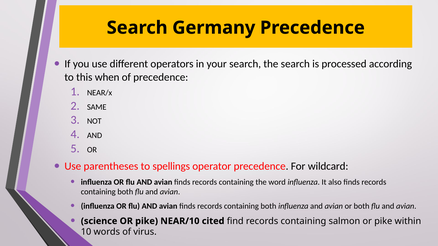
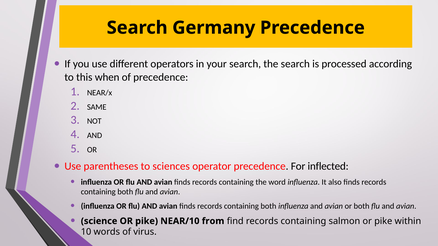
spellings: spellings -> sciences
wildcard: wildcard -> inflected
cited: cited -> from
